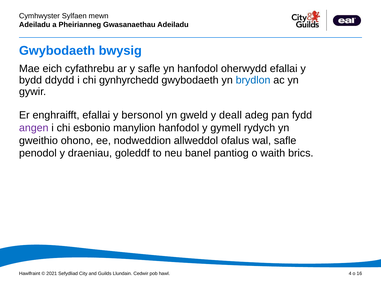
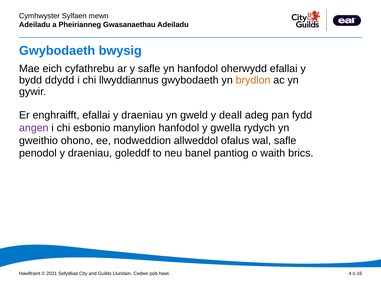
gynhyrchedd: gynhyrchedd -> llwyddiannus
brydlon colour: blue -> orange
efallai y bersonol: bersonol -> draeniau
gymell: gymell -> gwella
